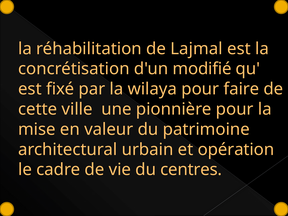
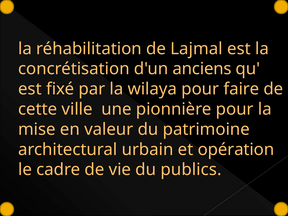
modifié: modifié -> anciens
centres: centres -> publics
